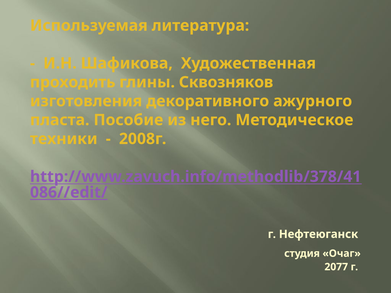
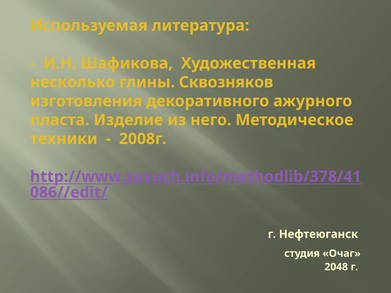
проходить: проходить -> несколько
Пособие: Пособие -> Изделие
2077: 2077 -> 2048
